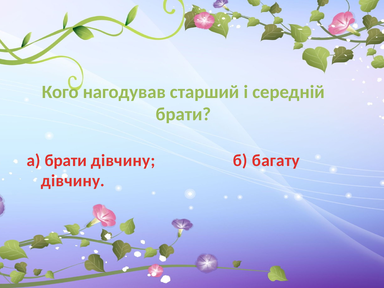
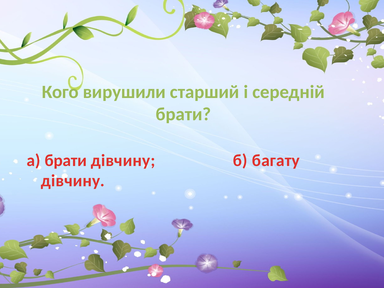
нагодував: нагодував -> вирушили
